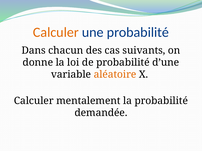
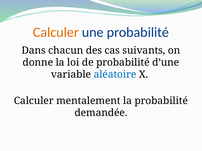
aléatoire colour: orange -> blue
